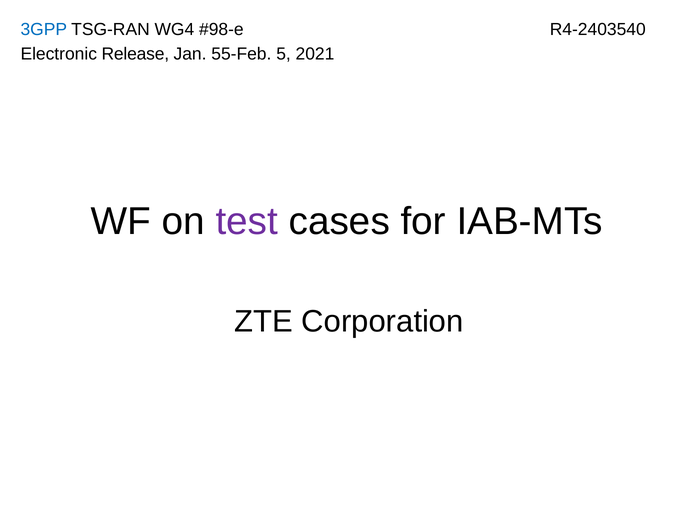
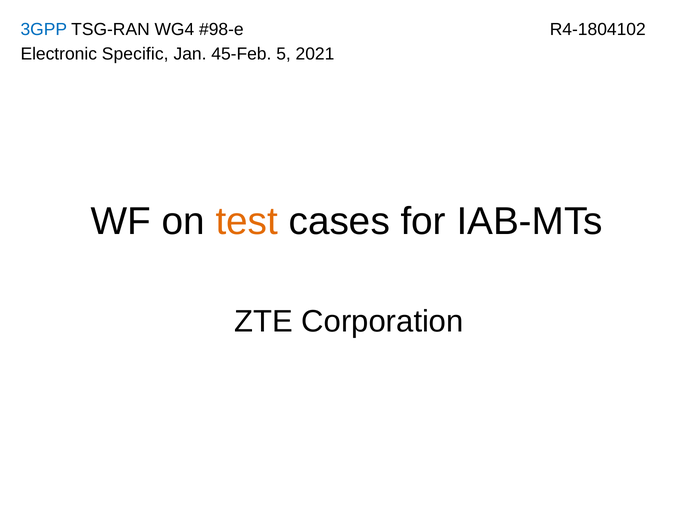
R4-2403540: R4-2403540 -> R4-1804102
Release: Release -> Specific
55-Feb: 55-Feb -> 45-Feb
test colour: purple -> orange
